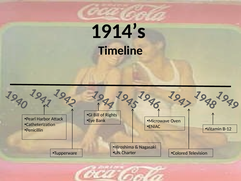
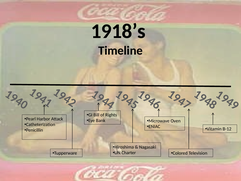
1914’s: 1914’s -> 1918’s
